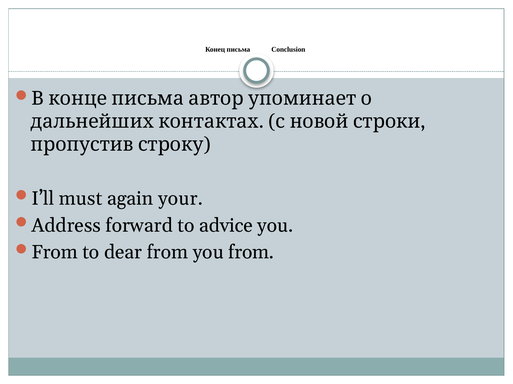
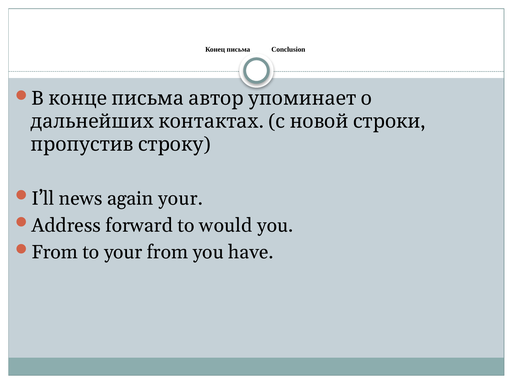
must: must -> news
advice: advice -> would
to dear: dear -> your
you from: from -> have
